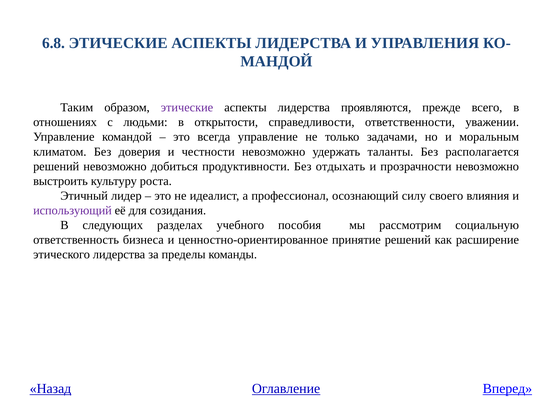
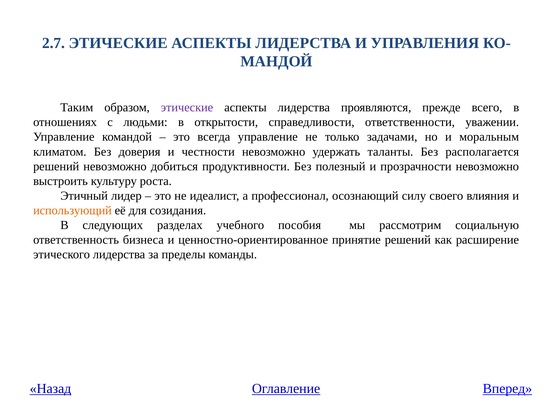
6.8: 6.8 -> 2.7
отдыхать: отдыхать -> полезный
использующий colour: purple -> orange
